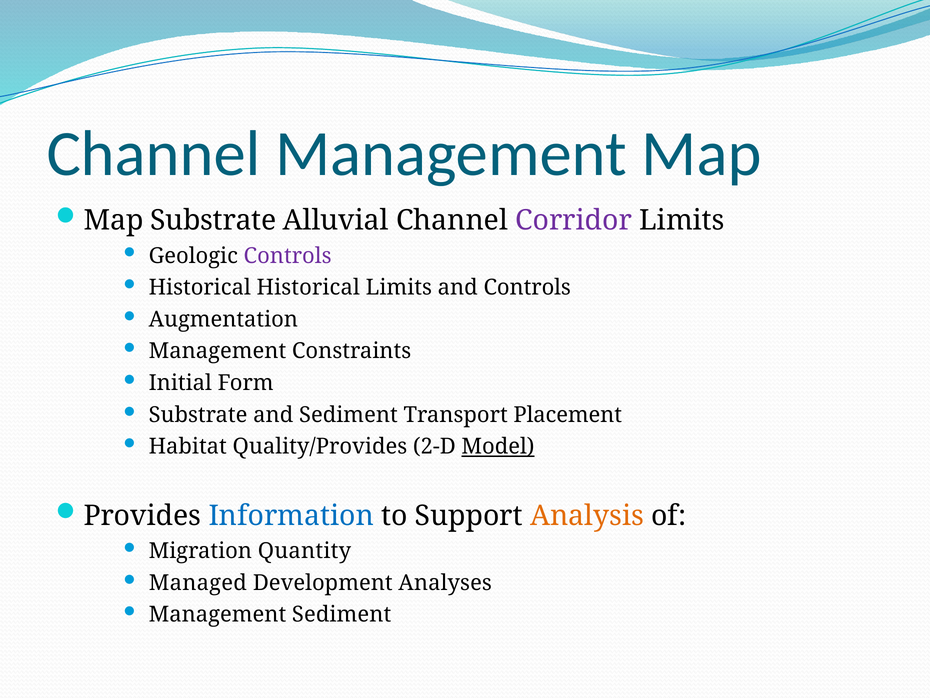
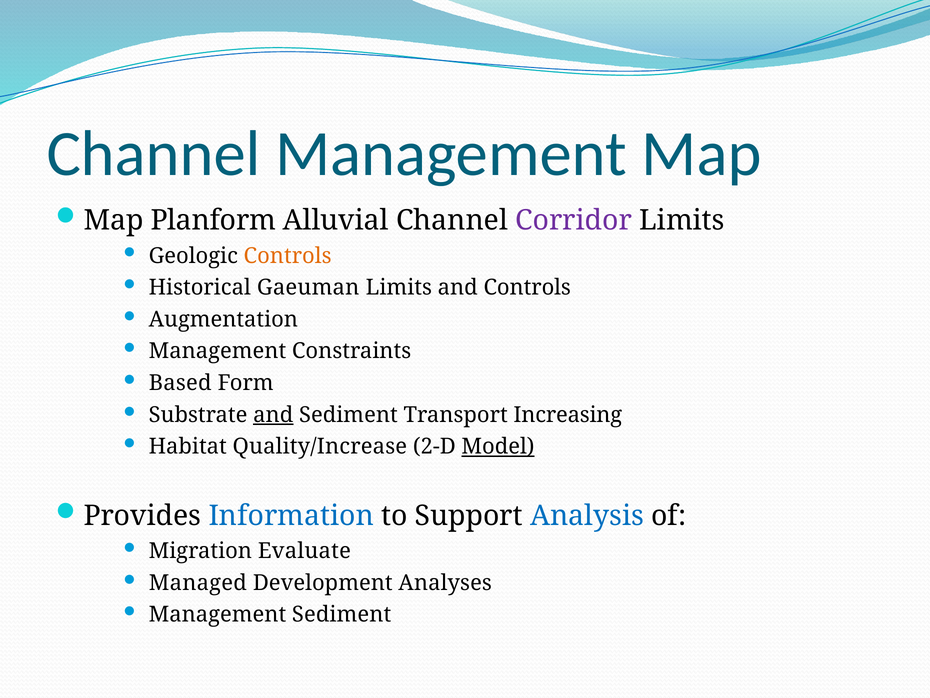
Map Substrate: Substrate -> Planform
Controls at (288, 256) colour: purple -> orange
Historical Historical: Historical -> Gaeuman
Initial: Initial -> Based
and at (273, 415) underline: none -> present
Placement: Placement -> Increasing
Quality/Provides: Quality/Provides -> Quality/Increase
Analysis colour: orange -> blue
Quantity: Quantity -> Evaluate
